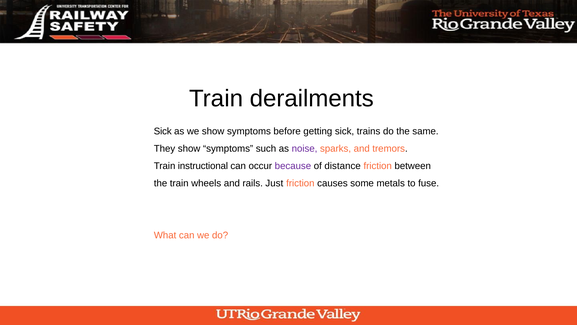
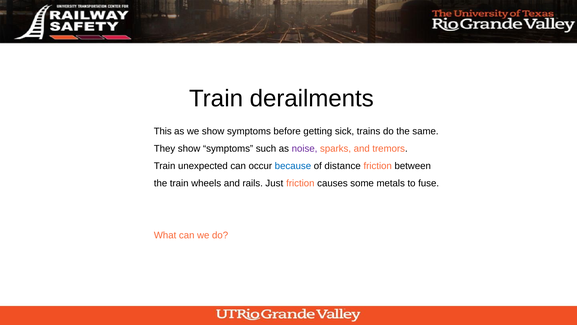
Sick at (163, 131): Sick -> This
instructional: instructional -> unexpected
because colour: purple -> blue
